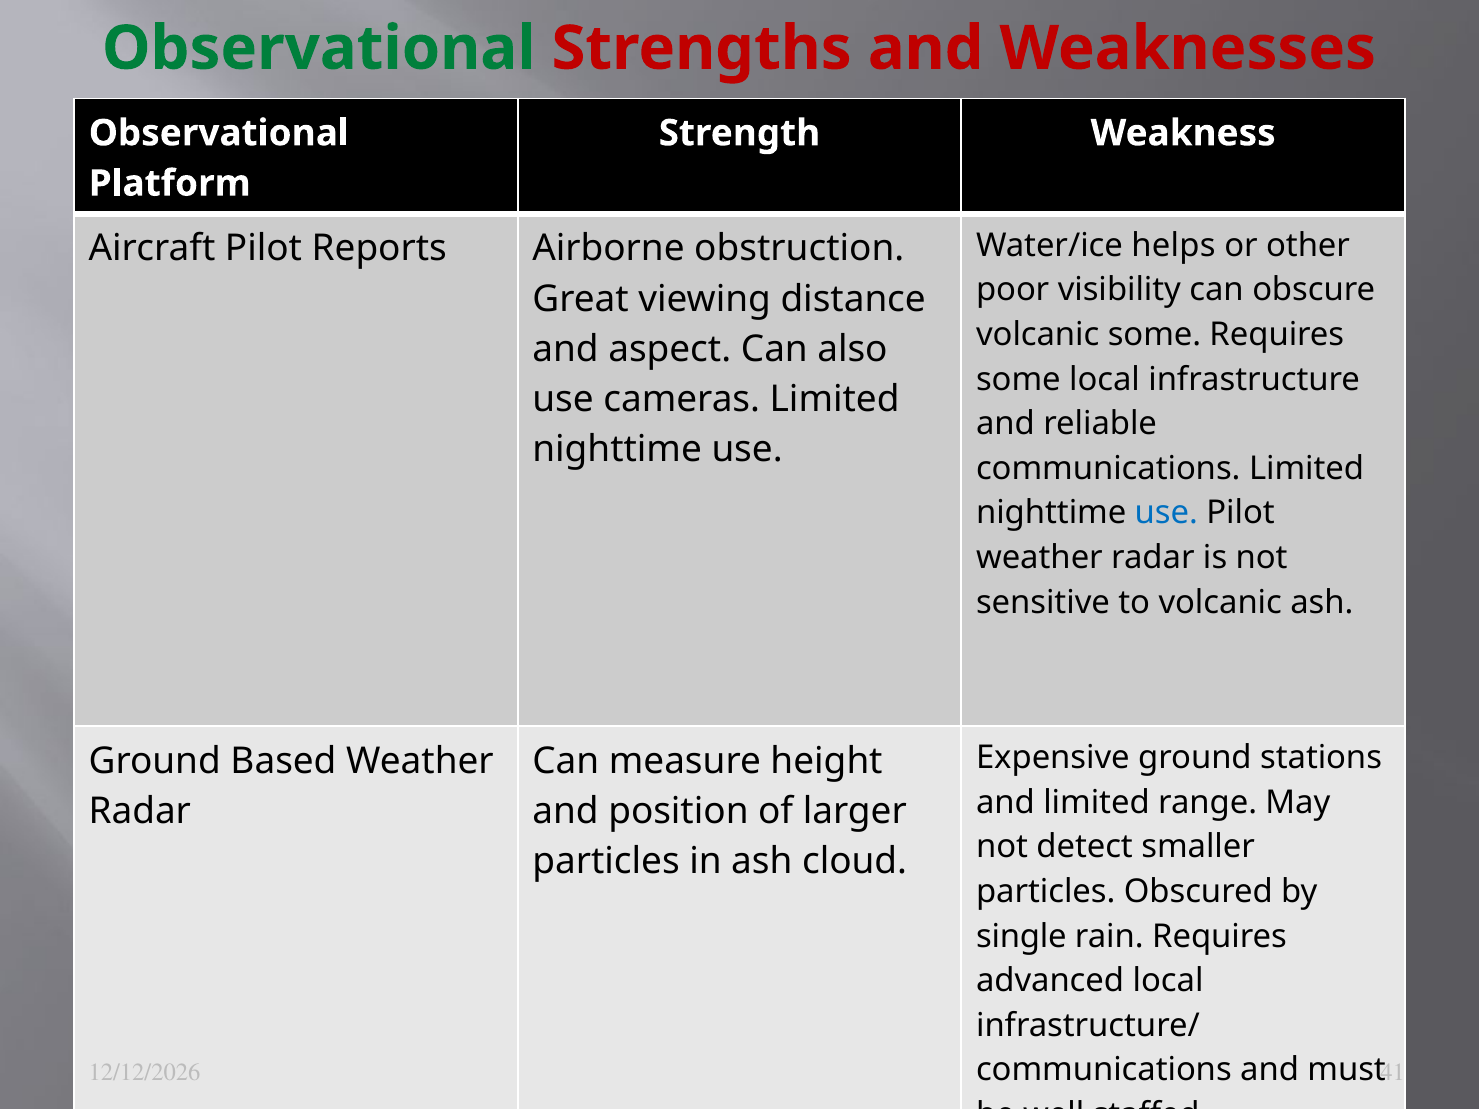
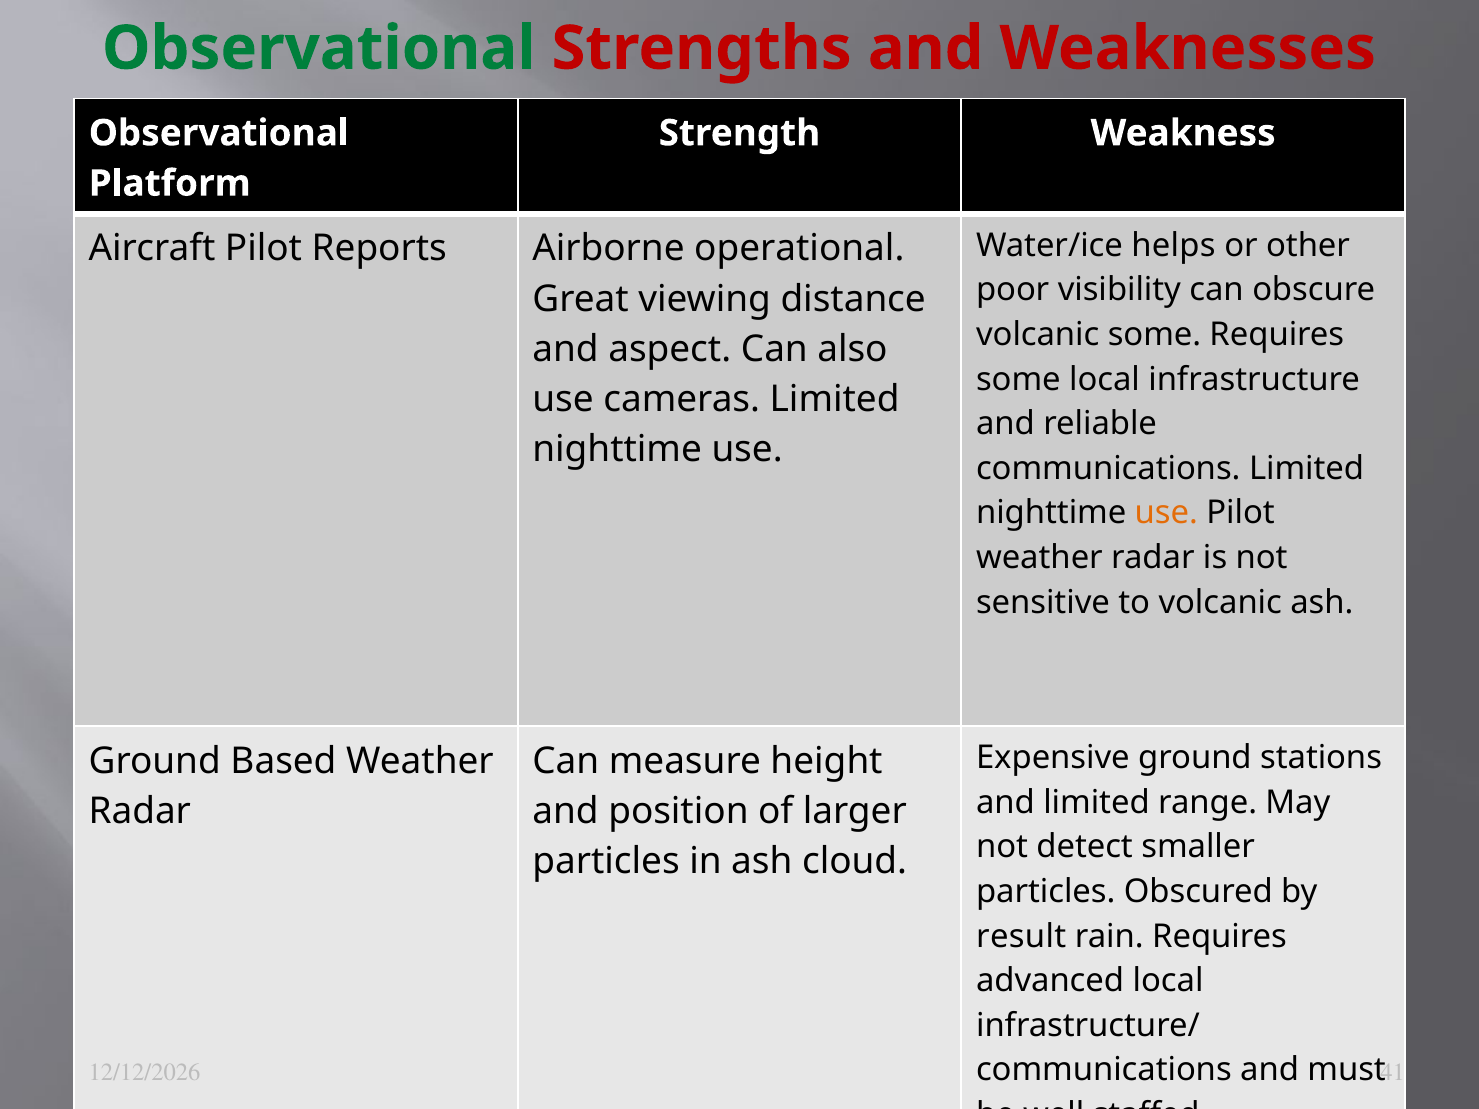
obstruction: obstruction -> operational
use at (1166, 513) colour: blue -> orange
single: single -> result
